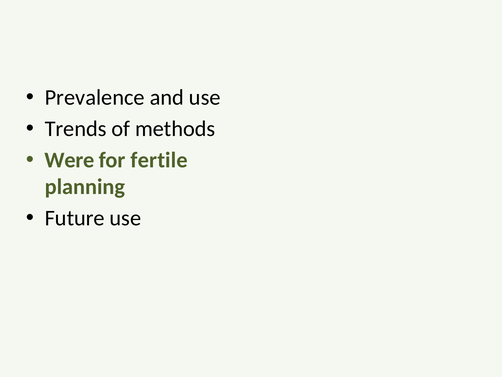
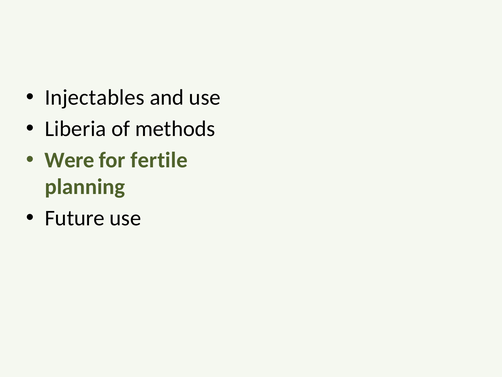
Prevalence: Prevalence -> Injectables
Trends: Trends -> Liberia
